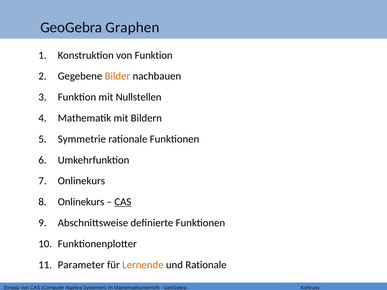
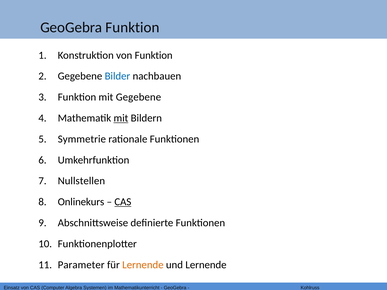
GeoGebra Graphen: Graphen -> Funktion
Bilder colour: orange -> blue
mit Nullstellen: Nullstellen -> Gegebene
mit at (121, 118) underline: none -> present
Onlinekurs at (81, 181): Onlinekurs -> Nullstellen
und Rationale: Rationale -> Lernende
